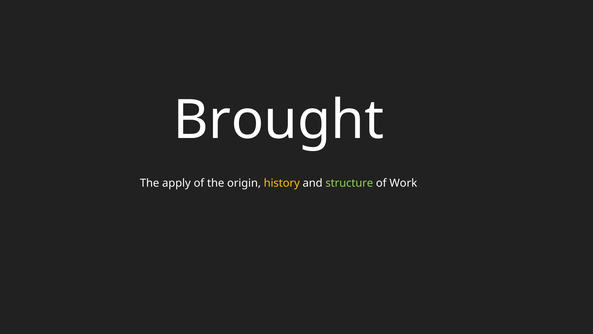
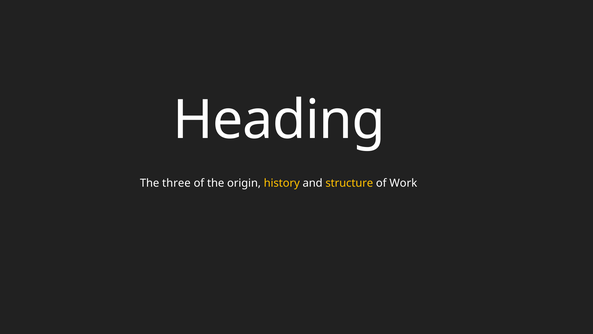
Brought: Brought -> Heading
apply: apply -> three
structure colour: light green -> yellow
